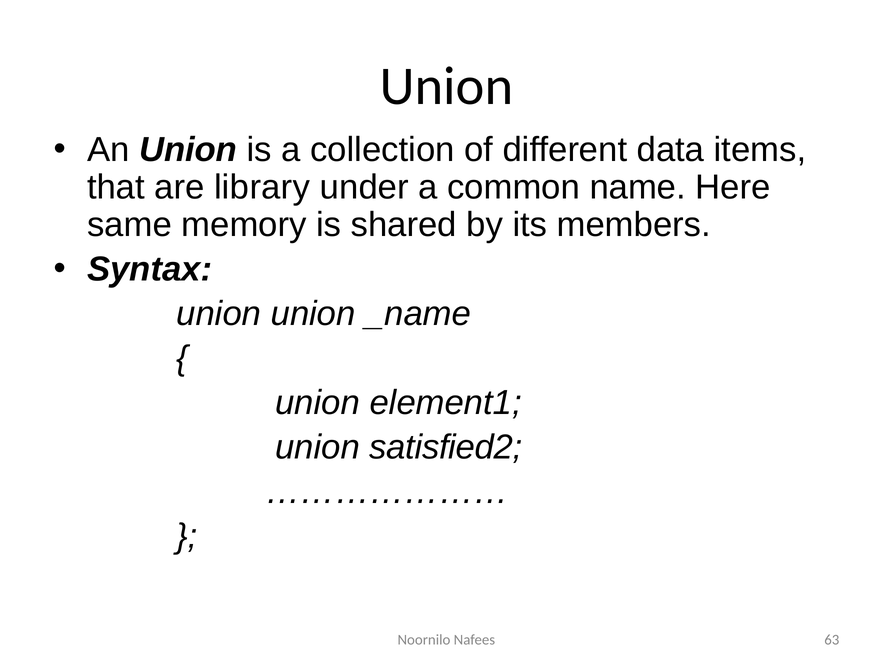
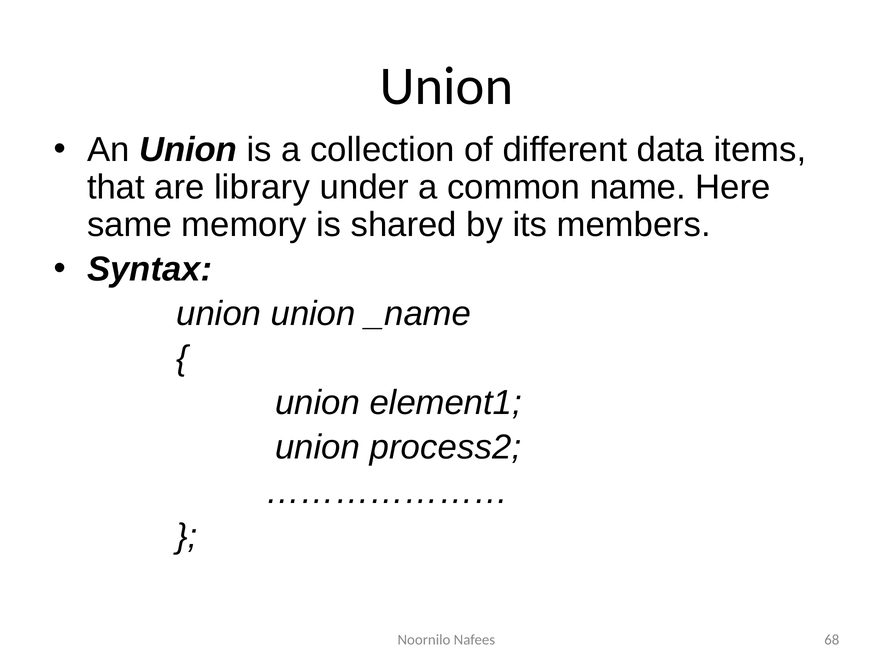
satisfied2: satisfied2 -> process2
63: 63 -> 68
